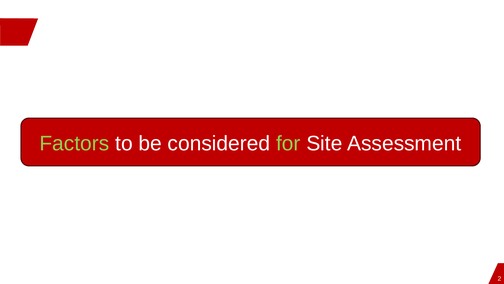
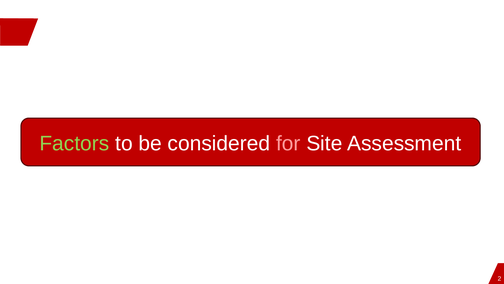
for colour: light green -> pink
